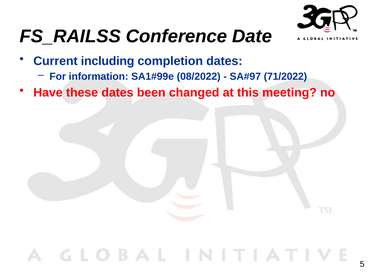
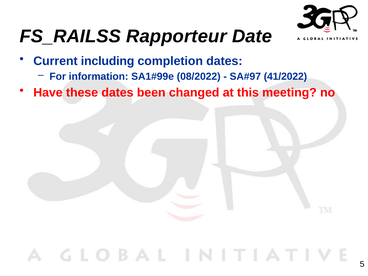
Conference: Conference -> Rapporteur
71/2022: 71/2022 -> 41/2022
